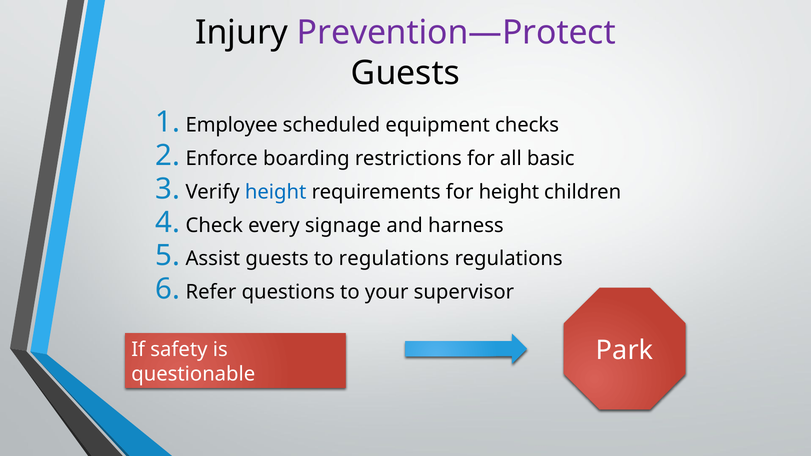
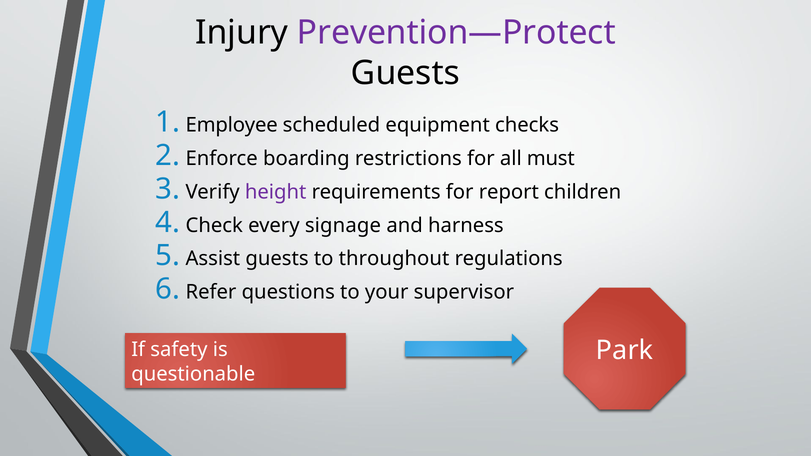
basic: basic -> must
height at (276, 192) colour: blue -> purple
for height: height -> report
to regulations: regulations -> throughout
